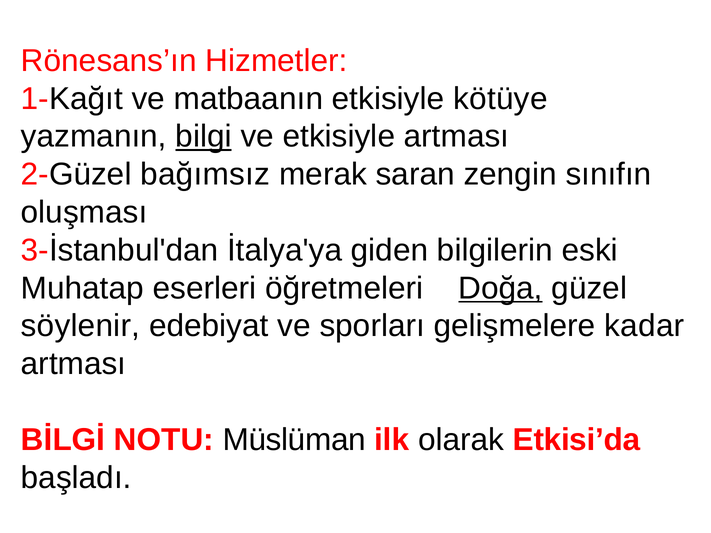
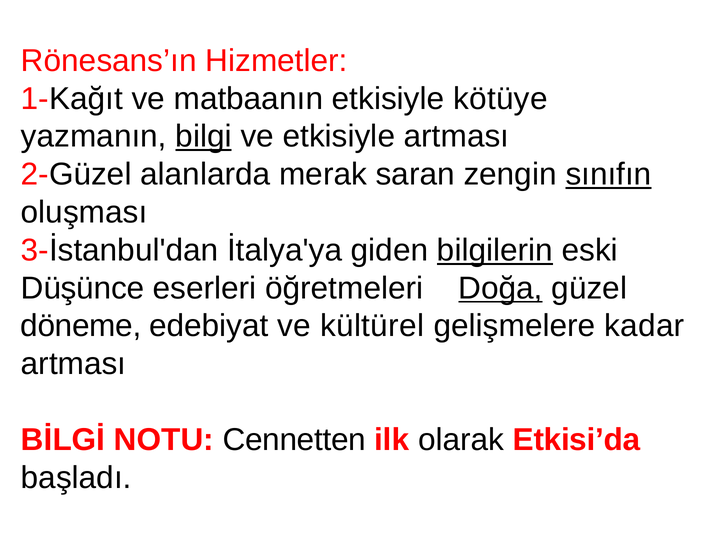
bağımsız: bağımsız -> alanlarda
sınıfın underline: none -> present
bilgilerin underline: none -> present
Muhatap: Muhatap -> Düşünce
söylenir: söylenir -> döneme
sporları: sporları -> kültürel
Müslüman: Müslüman -> Cennetten
